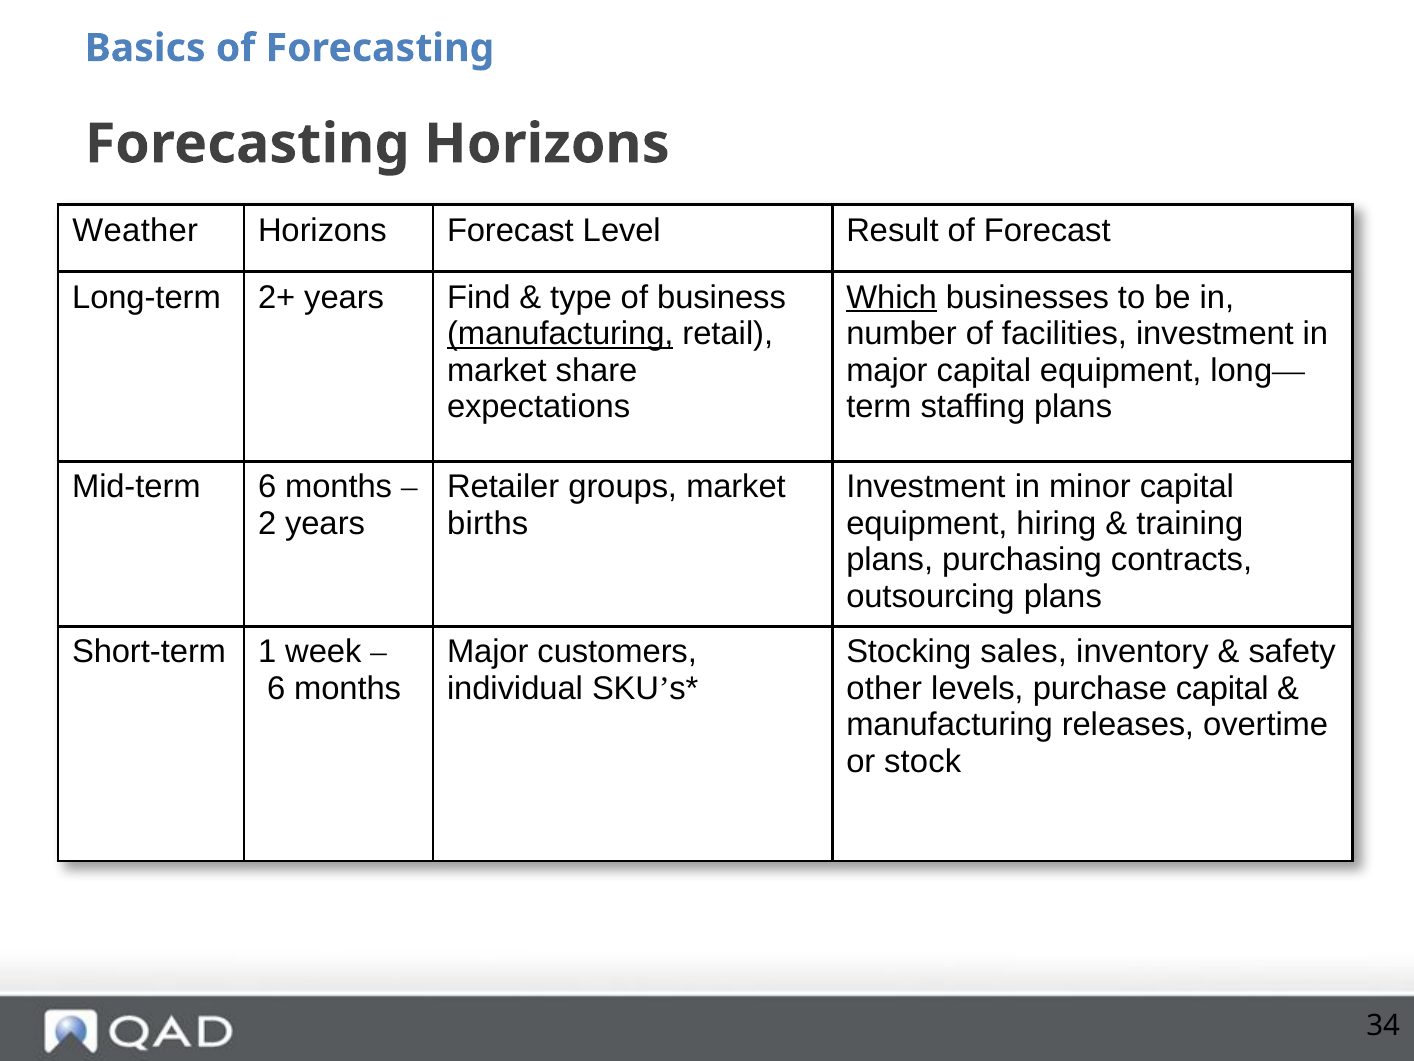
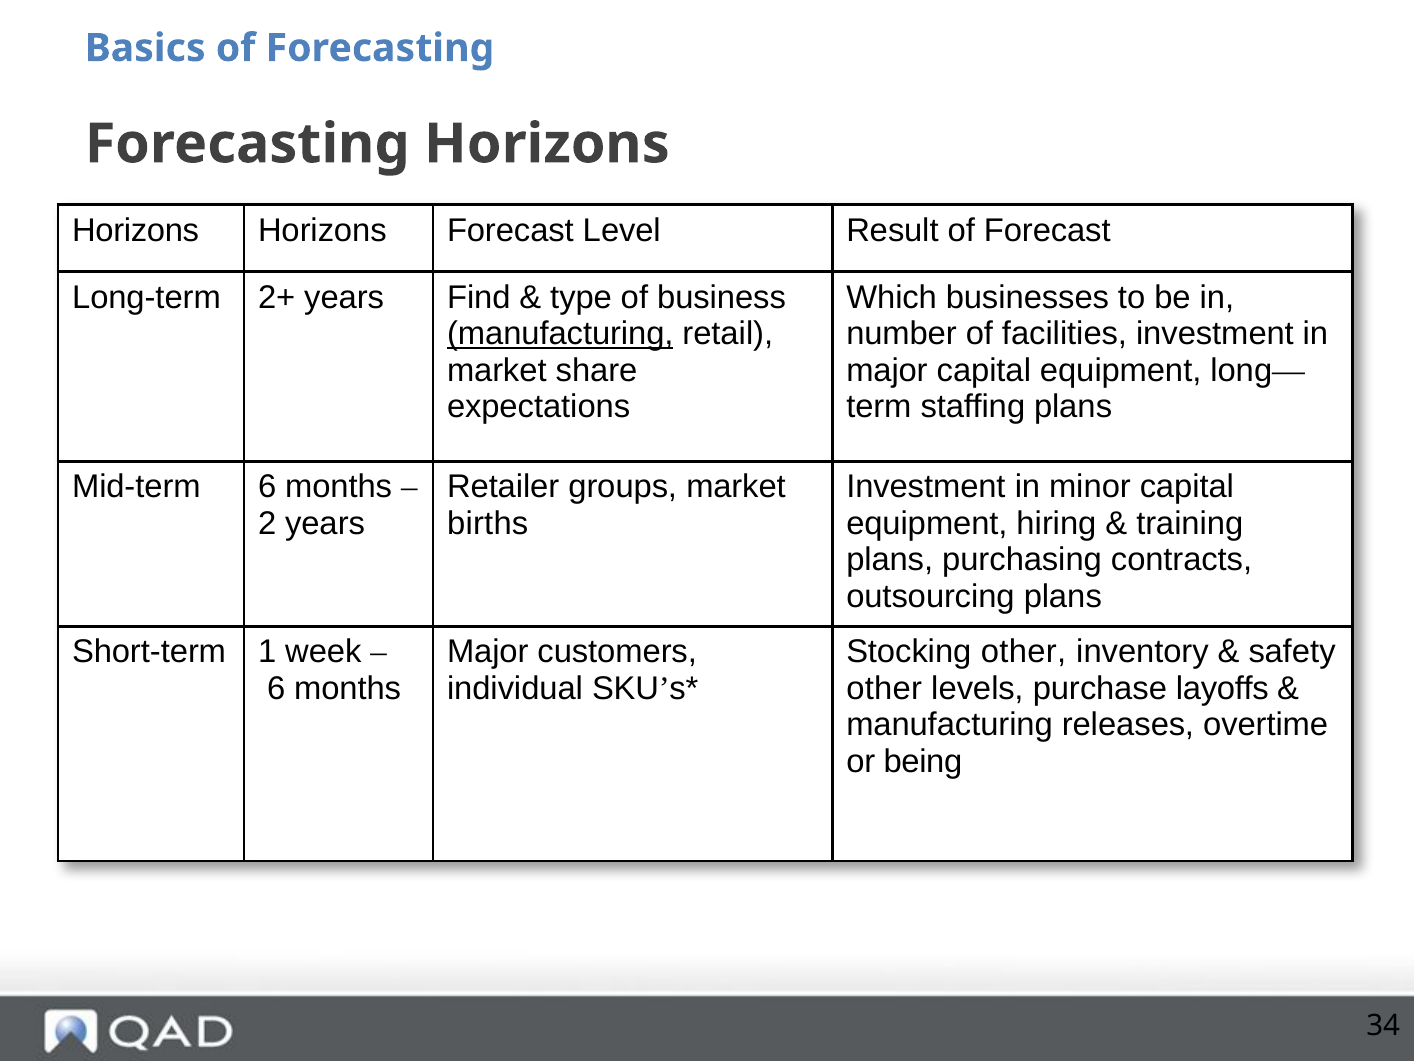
Weather at (135, 230): Weather -> Horizons
Which underline: present -> none
Stocking sales: sales -> other
purchase capital: capital -> layoffs
stock: stock -> being
